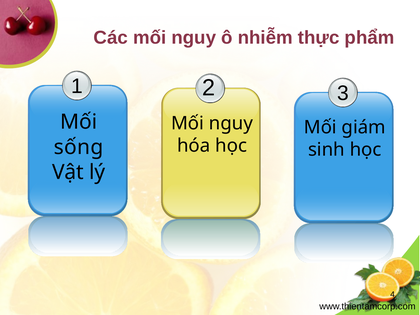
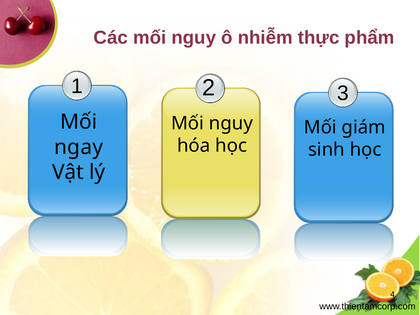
sống: sống -> ngay
